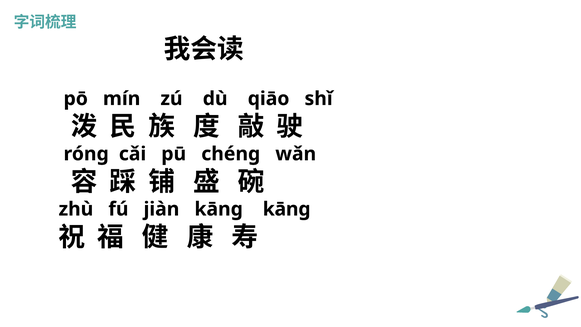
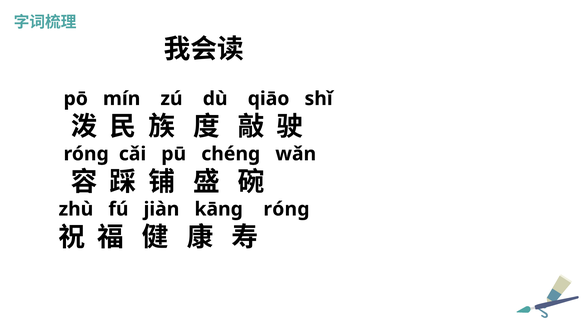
kāng kāng: kāng -> róng
